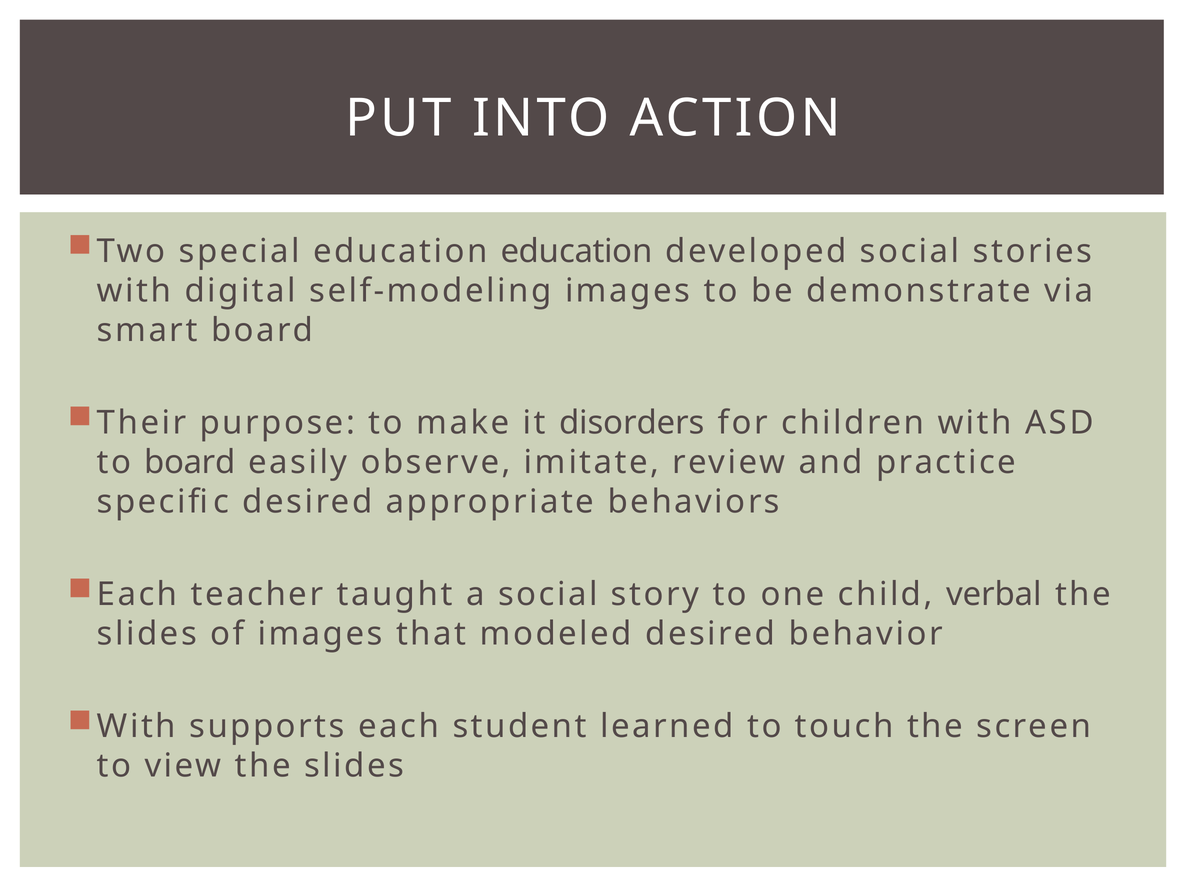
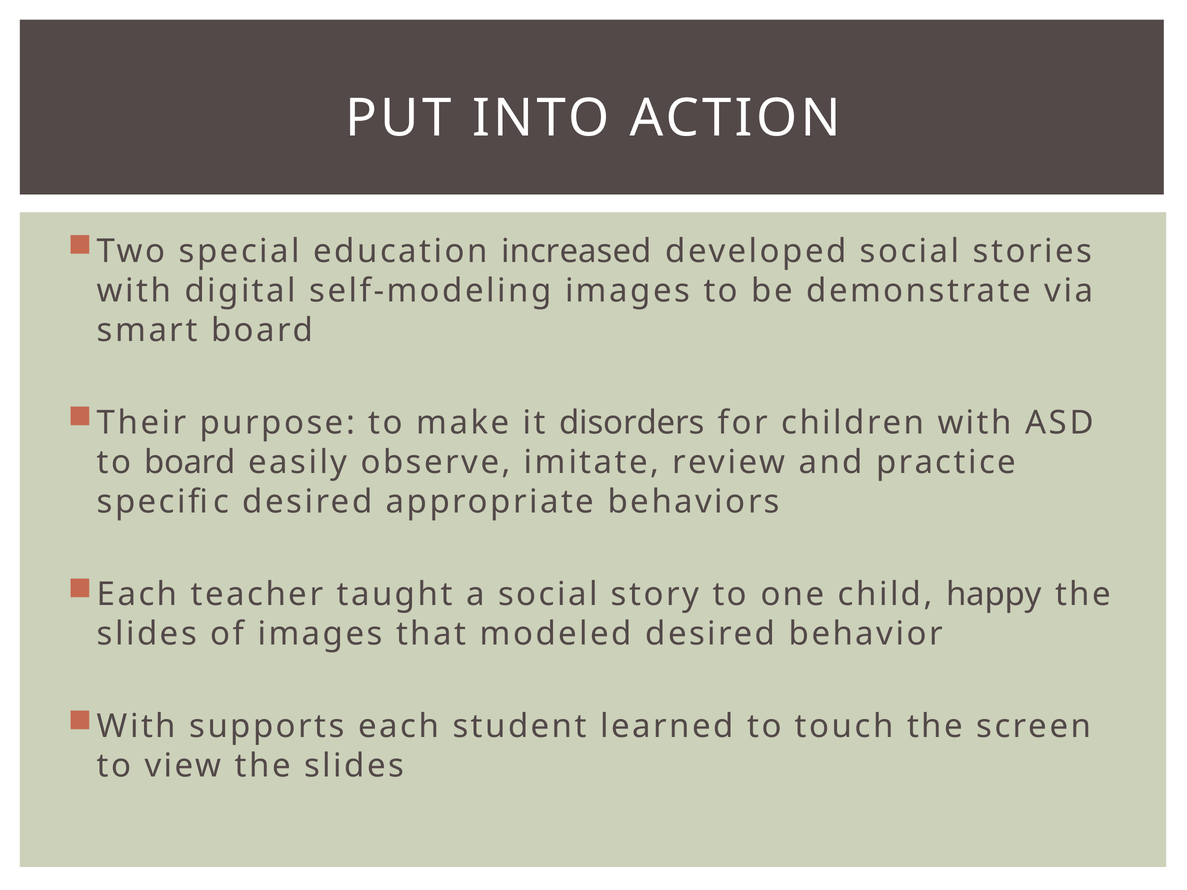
education education: education -> increased
verbal: verbal -> happy
